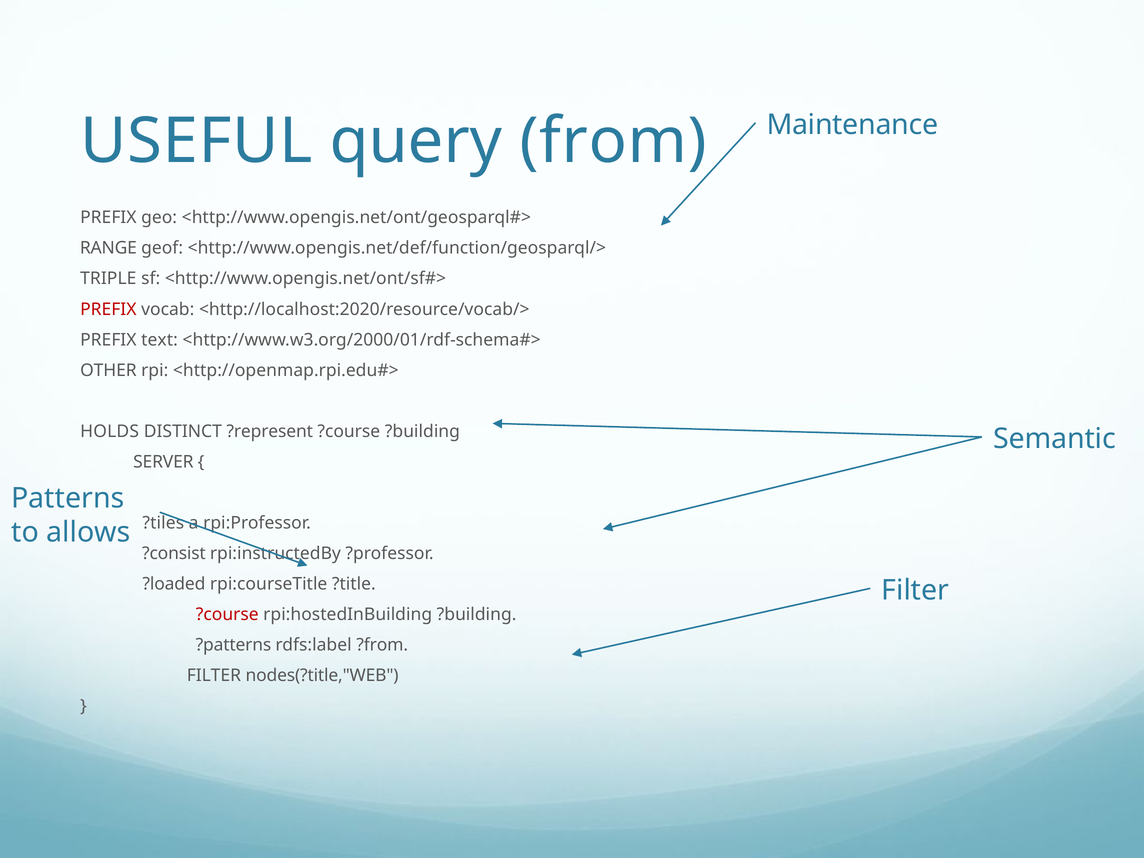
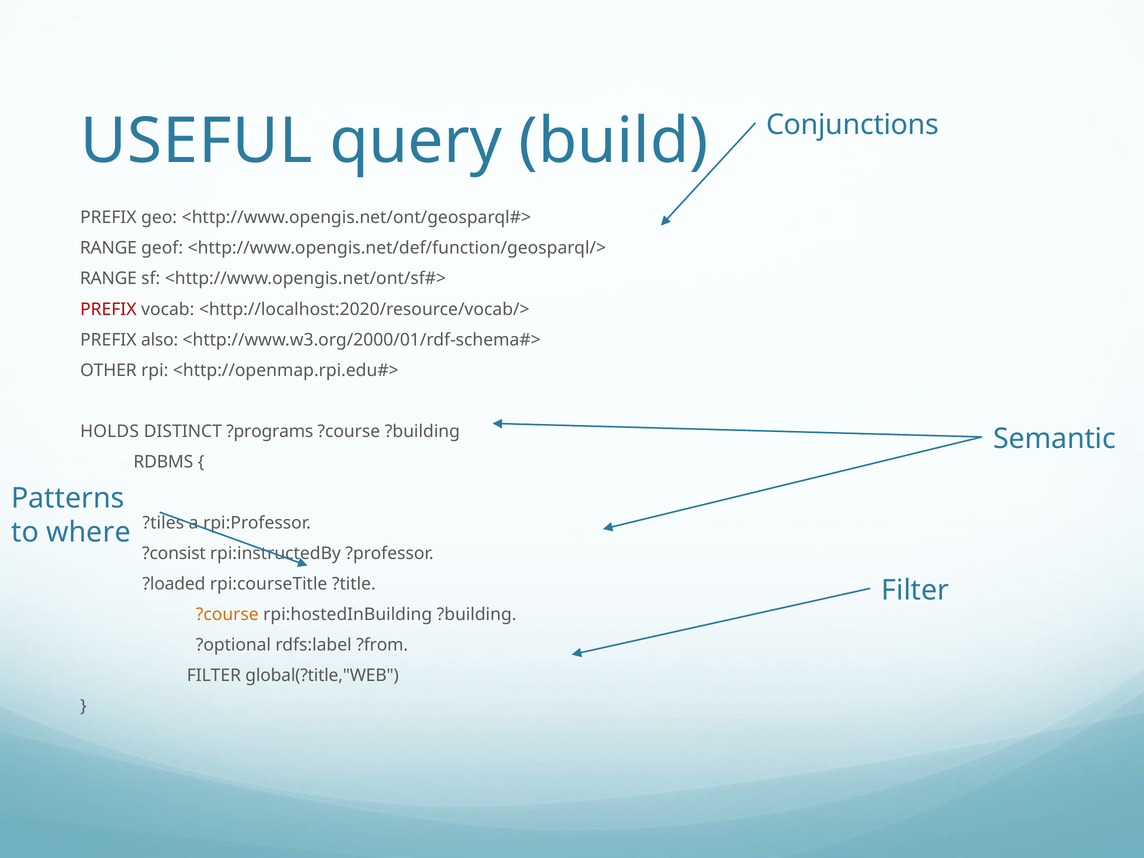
Maintenance: Maintenance -> Conjunctions
from: from -> build
TRIPLE at (108, 279): TRIPLE -> RANGE
text: text -> also
?represent: ?represent -> ?programs
SERVER: SERVER -> RDBMS
allows: allows -> where
?course at (227, 615) colour: red -> orange
?patterns: ?patterns -> ?optional
nodes(?title,"WEB: nodes(?title,"WEB -> global(?title,"WEB
